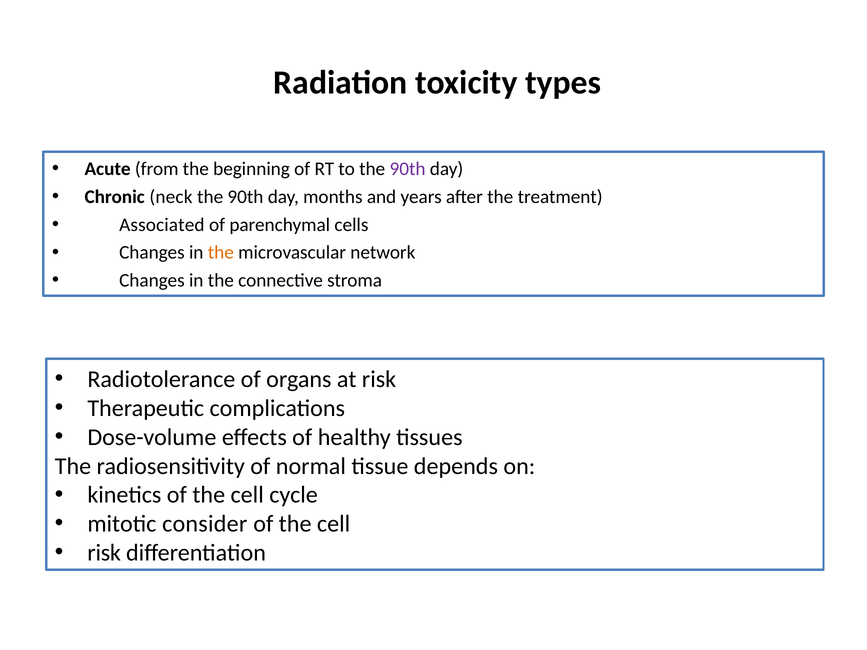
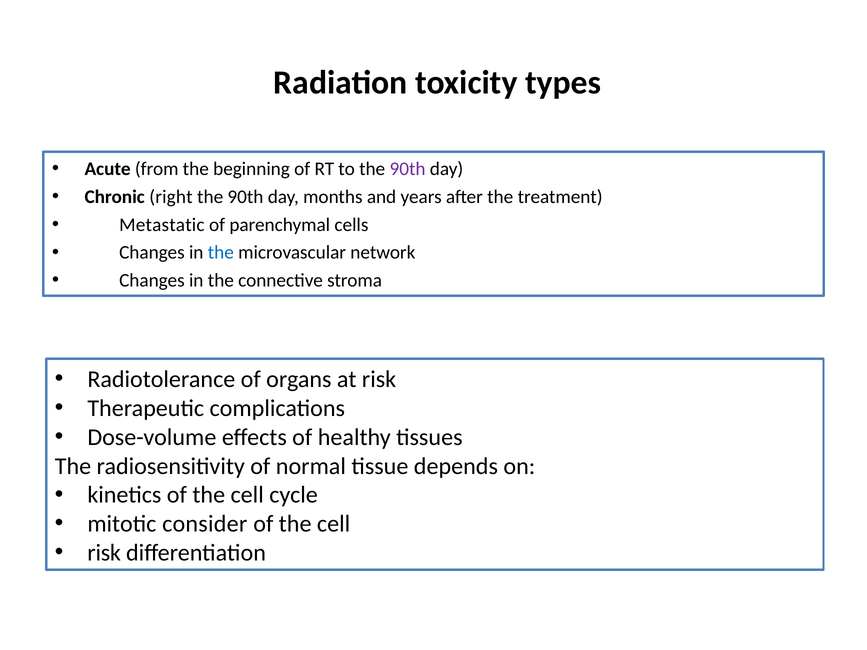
neck: neck -> right
Associated: Associated -> Metastatic
the at (221, 253) colour: orange -> blue
